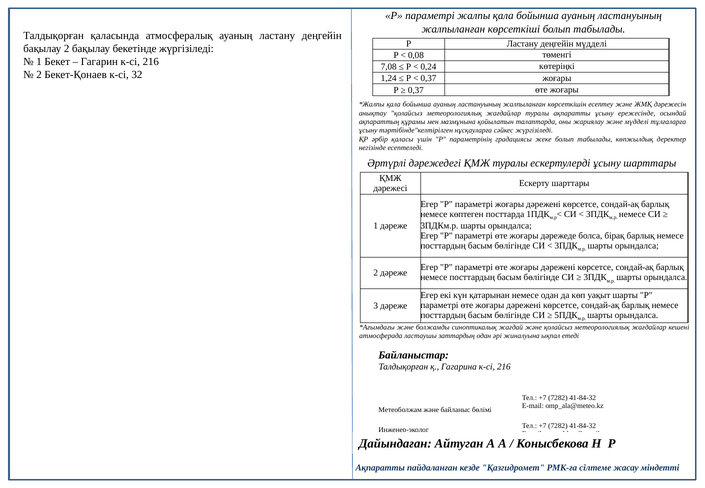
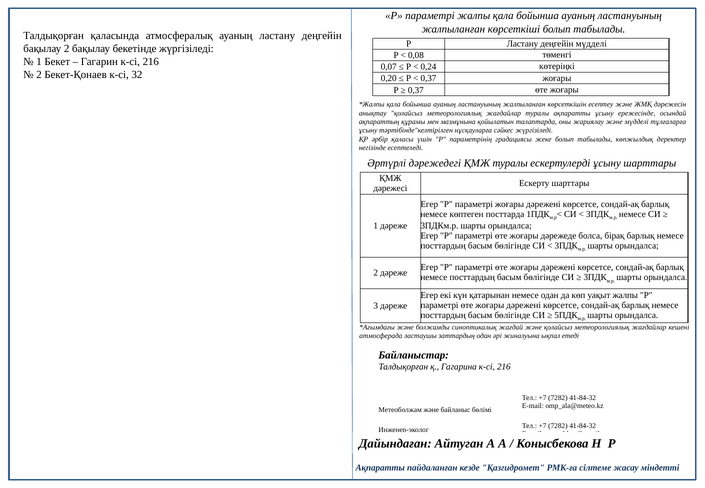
7,08: 7,08 -> 0,07
1,24: 1,24 -> 0,20
уақыт шарты: шарты -> жалпы
